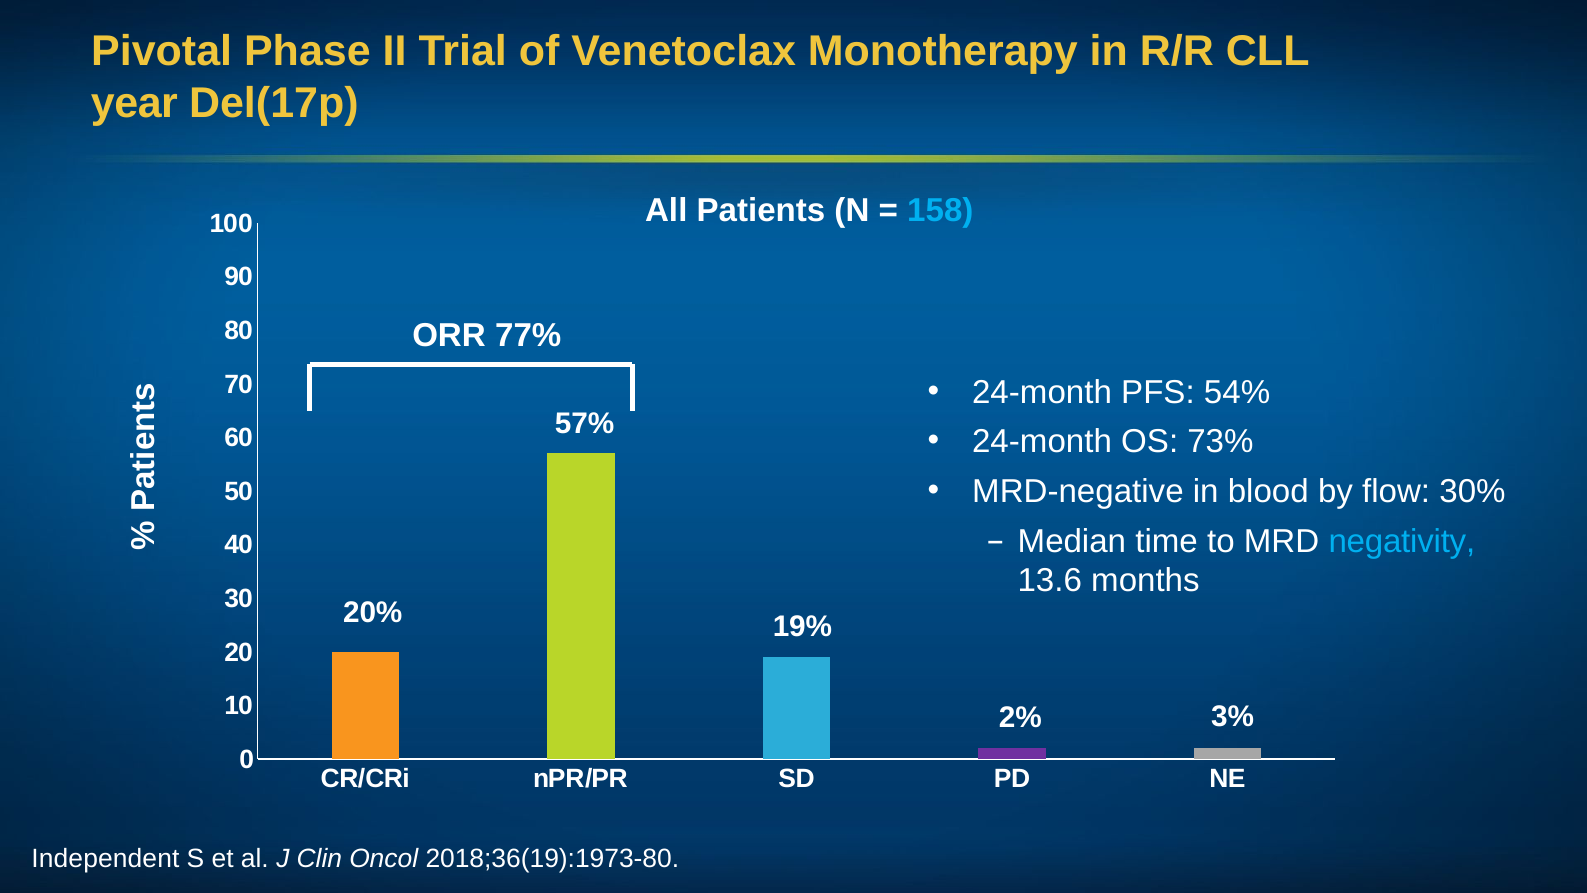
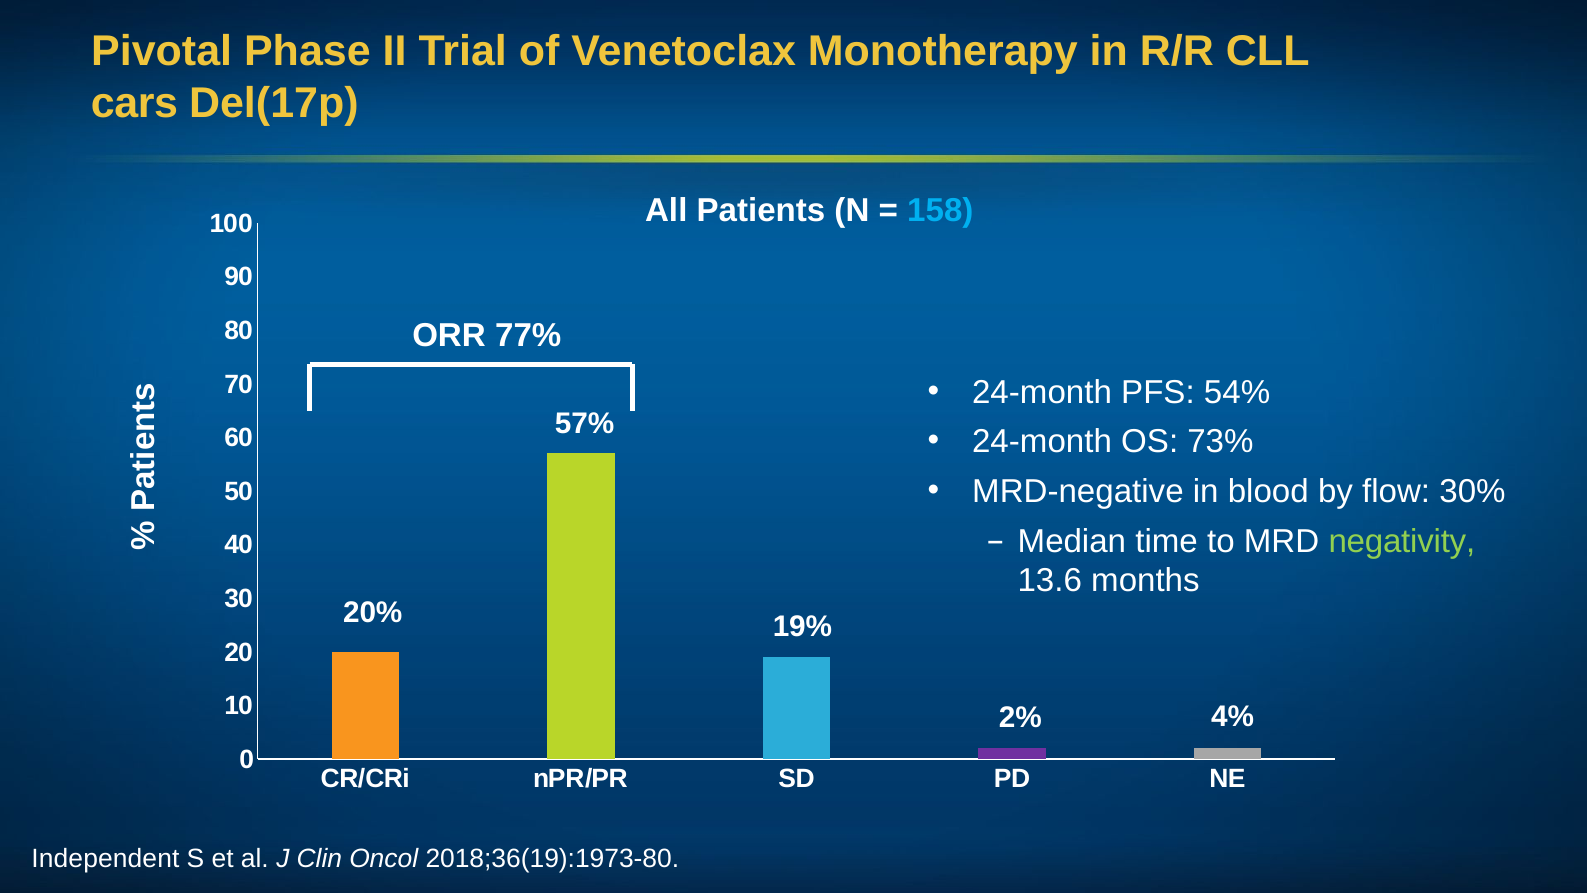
year: year -> cars
negativity colour: light blue -> light green
3%: 3% -> 4%
